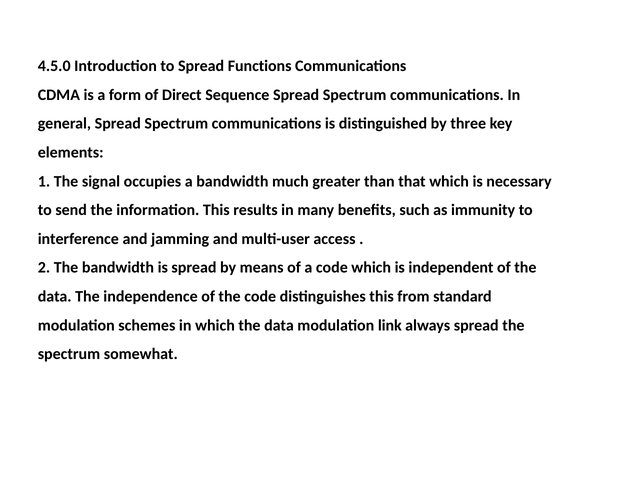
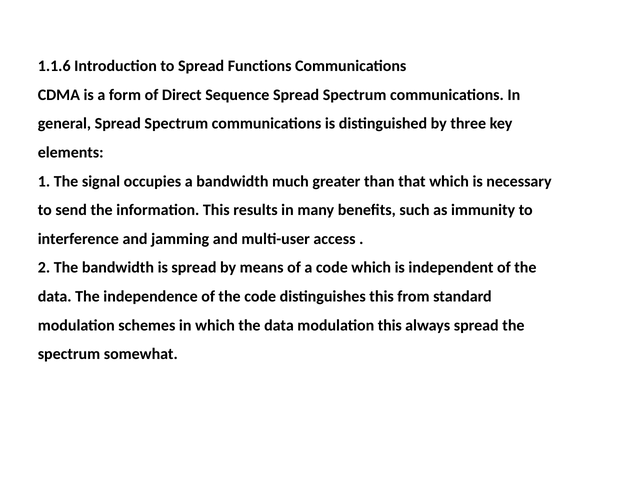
4.5.0: 4.5.0 -> 1.1.6
modulation link: link -> this
